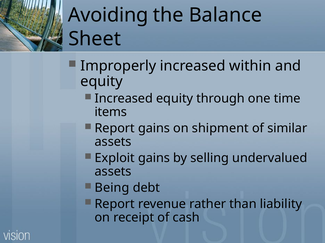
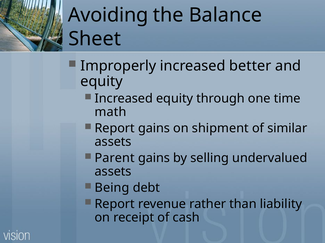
within: within -> better
items: items -> math
Exploit: Exploit -> Parent
